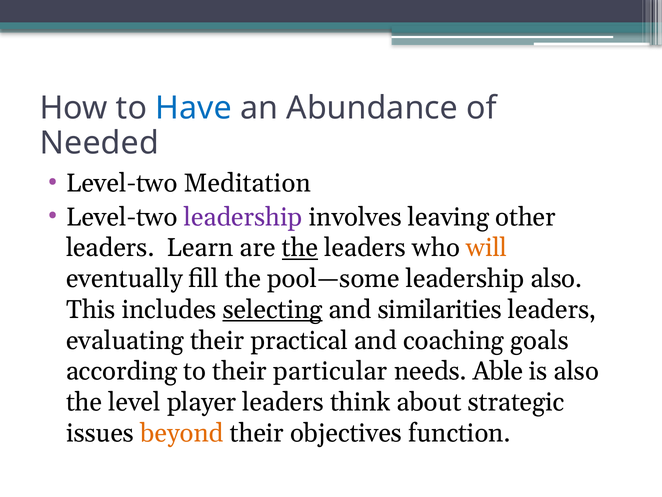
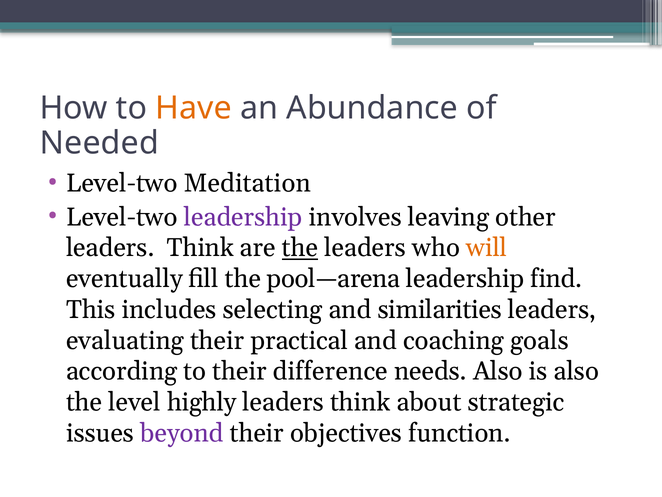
Have colour: blue -> orange
Learn at (200, 248): Learn -> Think
pool—some: pool—some -> pool—arena
leadership also: also -> find
selecting underline: present -> none
particular: particular -> difference
needs Able: Able -> Also
player: player -> highly
beyond colour: orange -> purple
